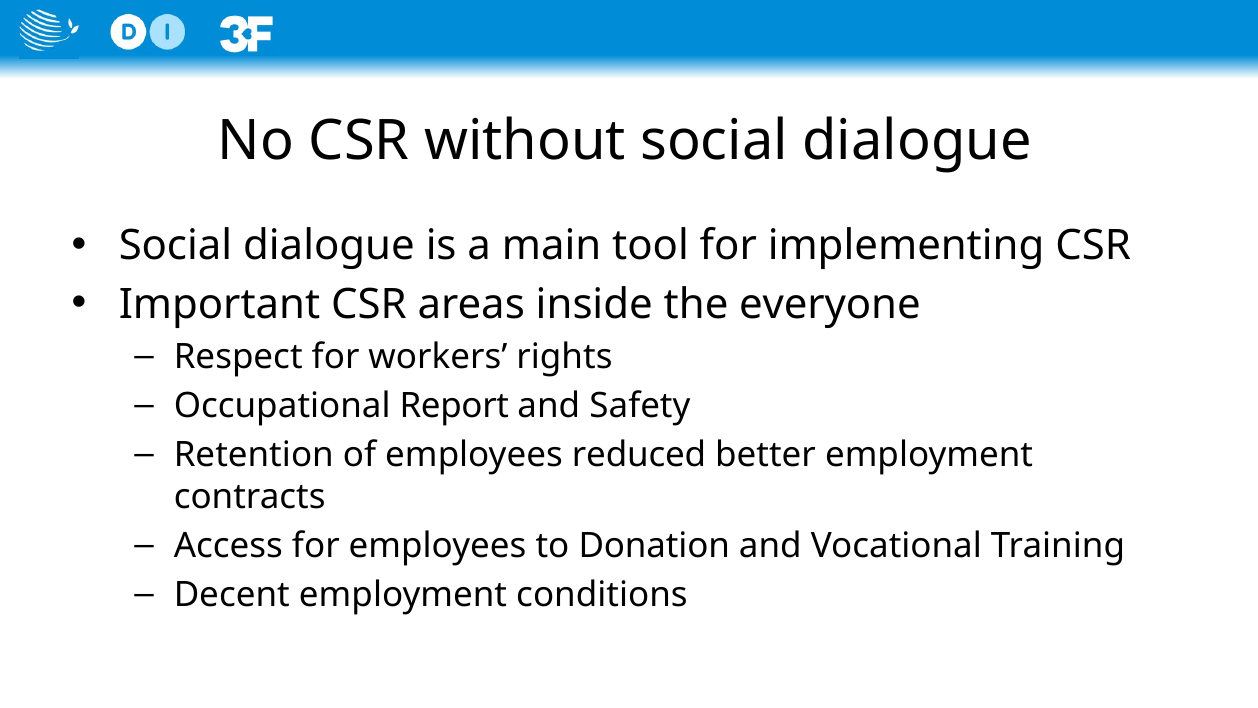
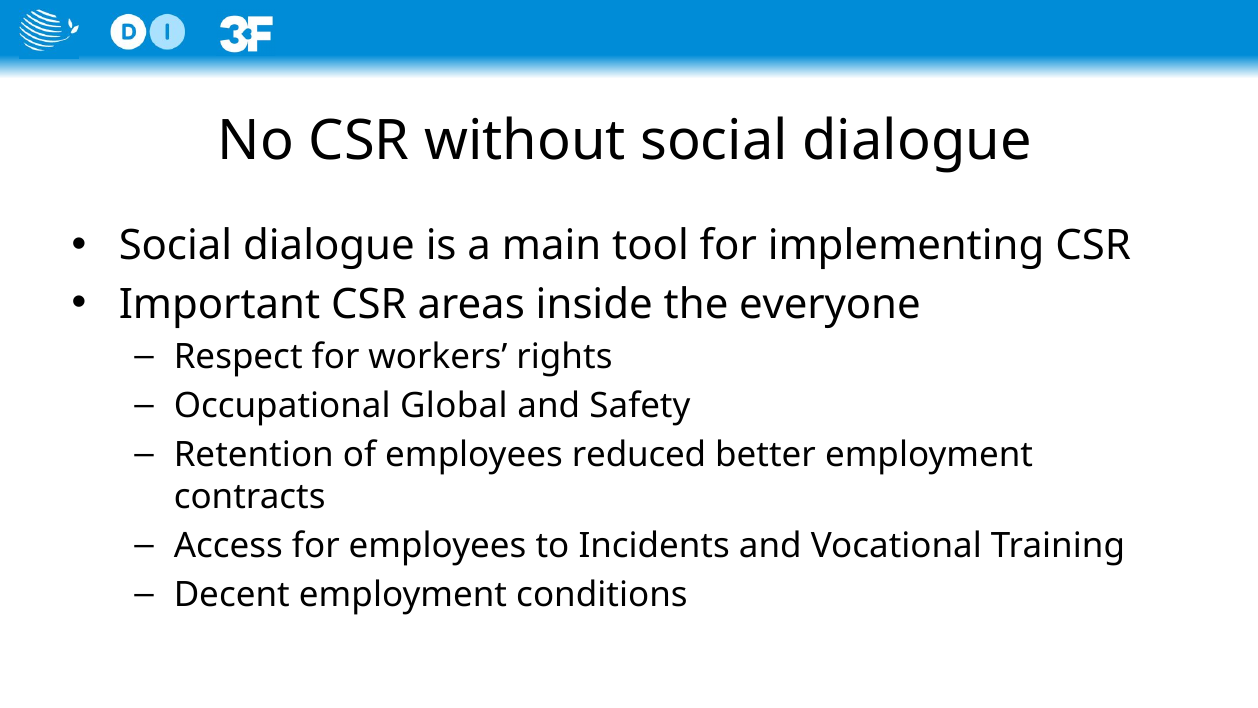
Report: Report -> Global
Donation: Donation -> Incidents
